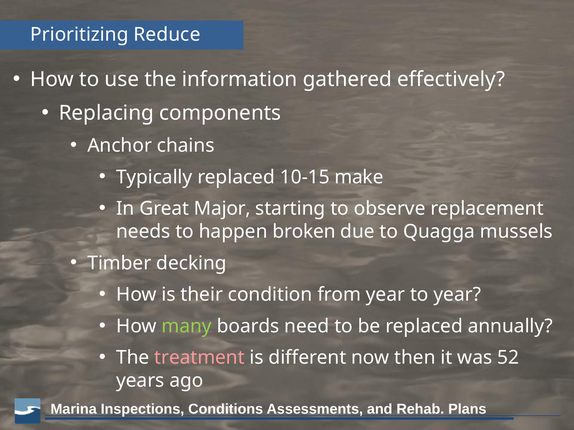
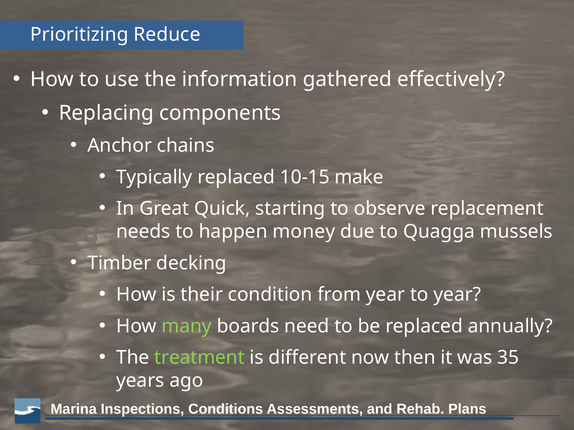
Major: Major -> Quick
broken: broken -> money
treatment colour: pink -> light green
52: 52 -> 35
